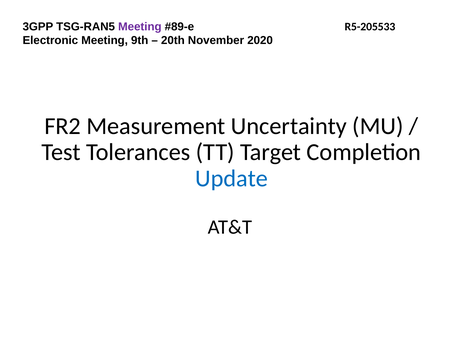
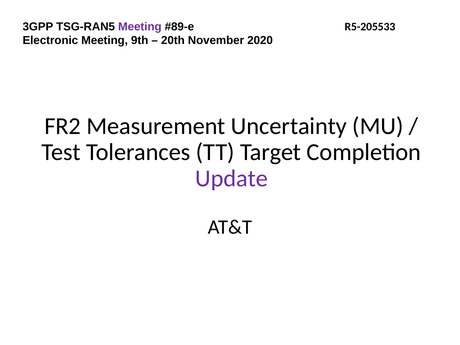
Update colour: blue -> purple
